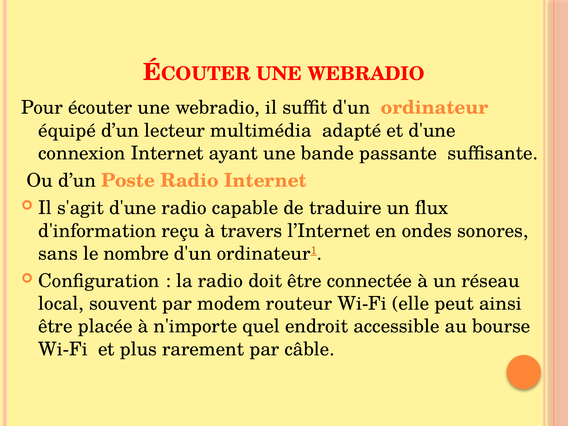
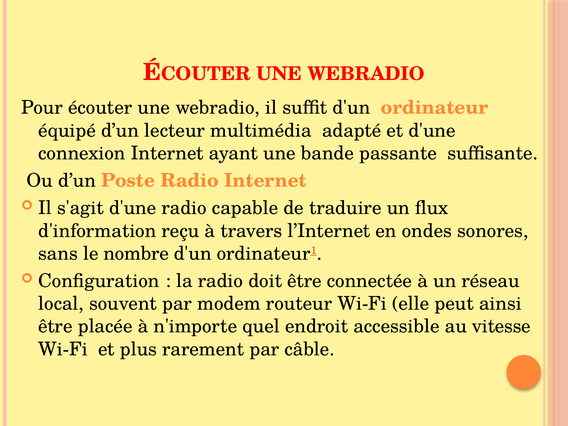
bourse: bourse -> vitesse
